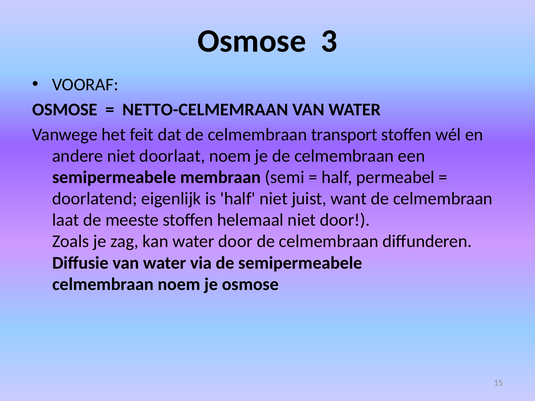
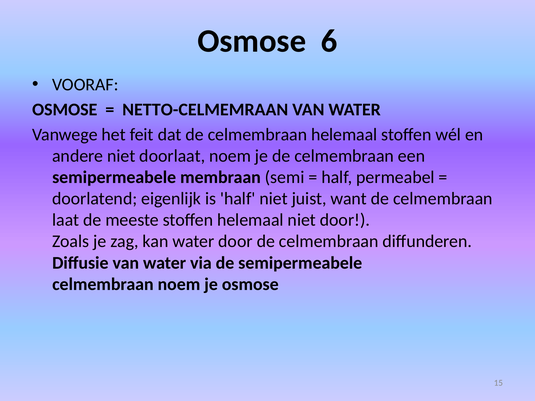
3: 3 -> 6
celmembraan transport: transport -> helemaal
